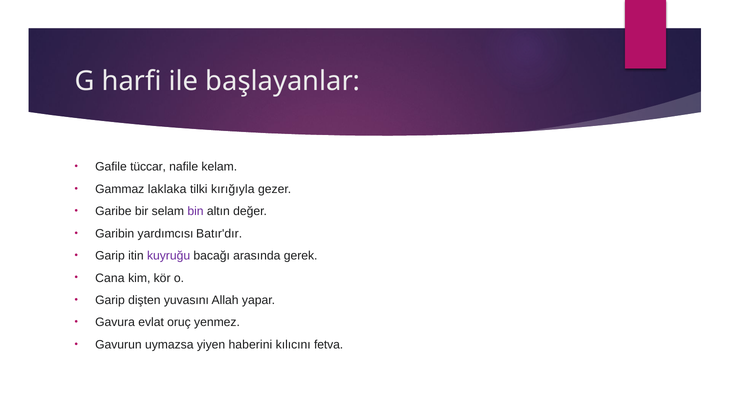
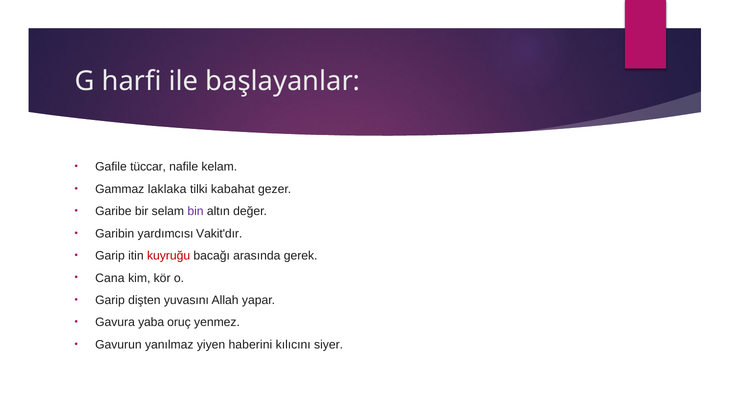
kırığıyla: kırığıyla -> kabahat
Batır'dır: Batır'dır -> Vakit'dır
kuyruğu colour: purple -> red
evlat: evlat -> yaba
uymazsa: uymazsa -> yanılmaz
fetva: fetva -> siyer
